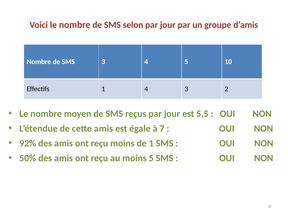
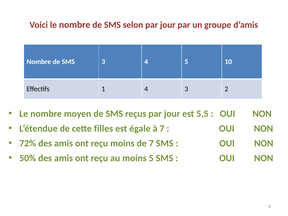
cette amis: amis -> filles
92%: 92% -> 72%
de 1: 1 -> 7
